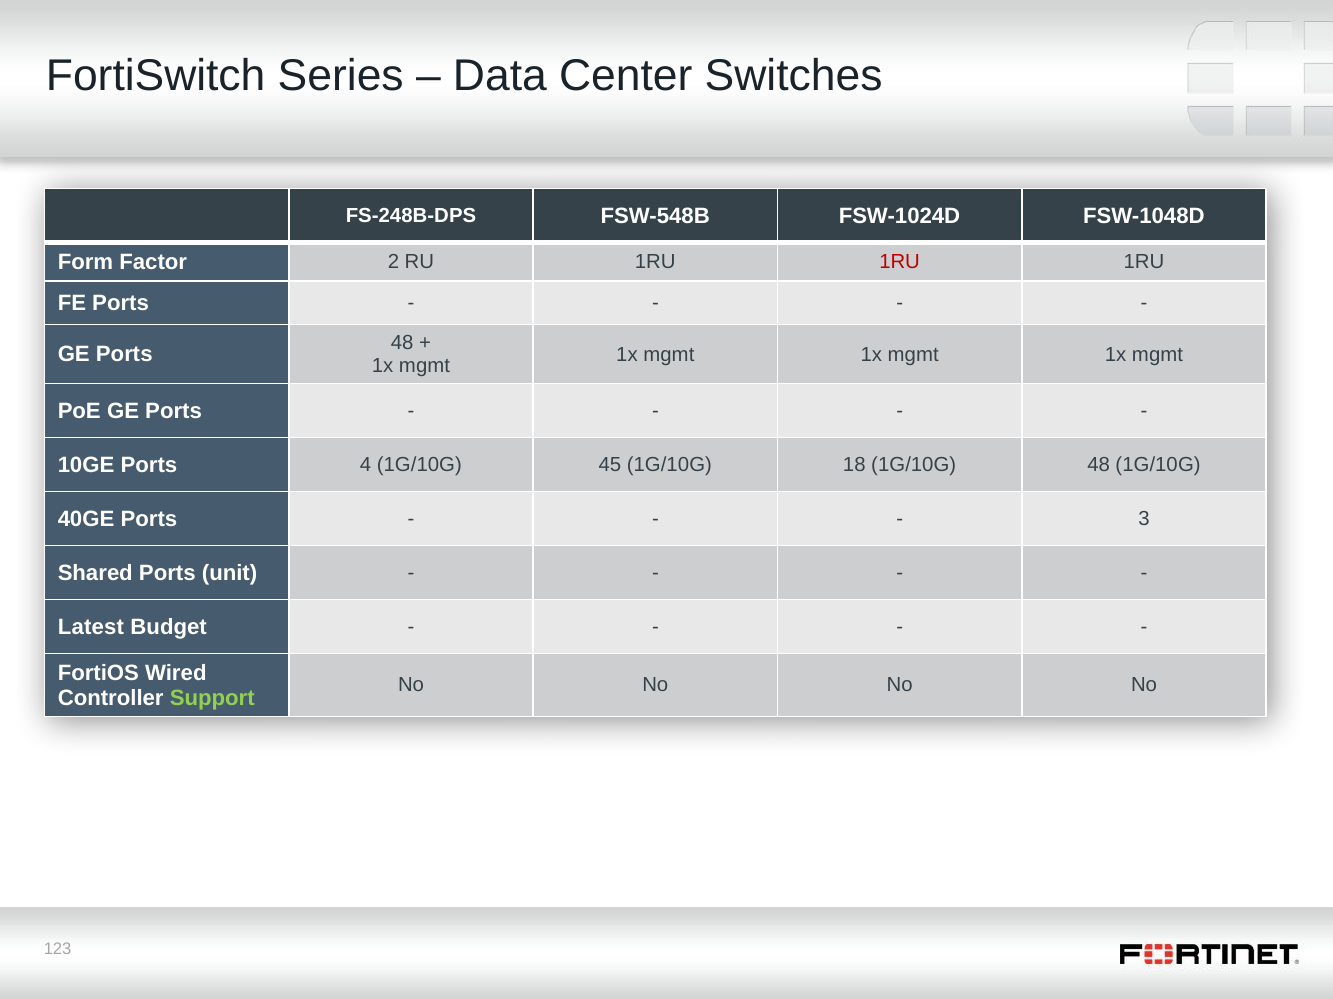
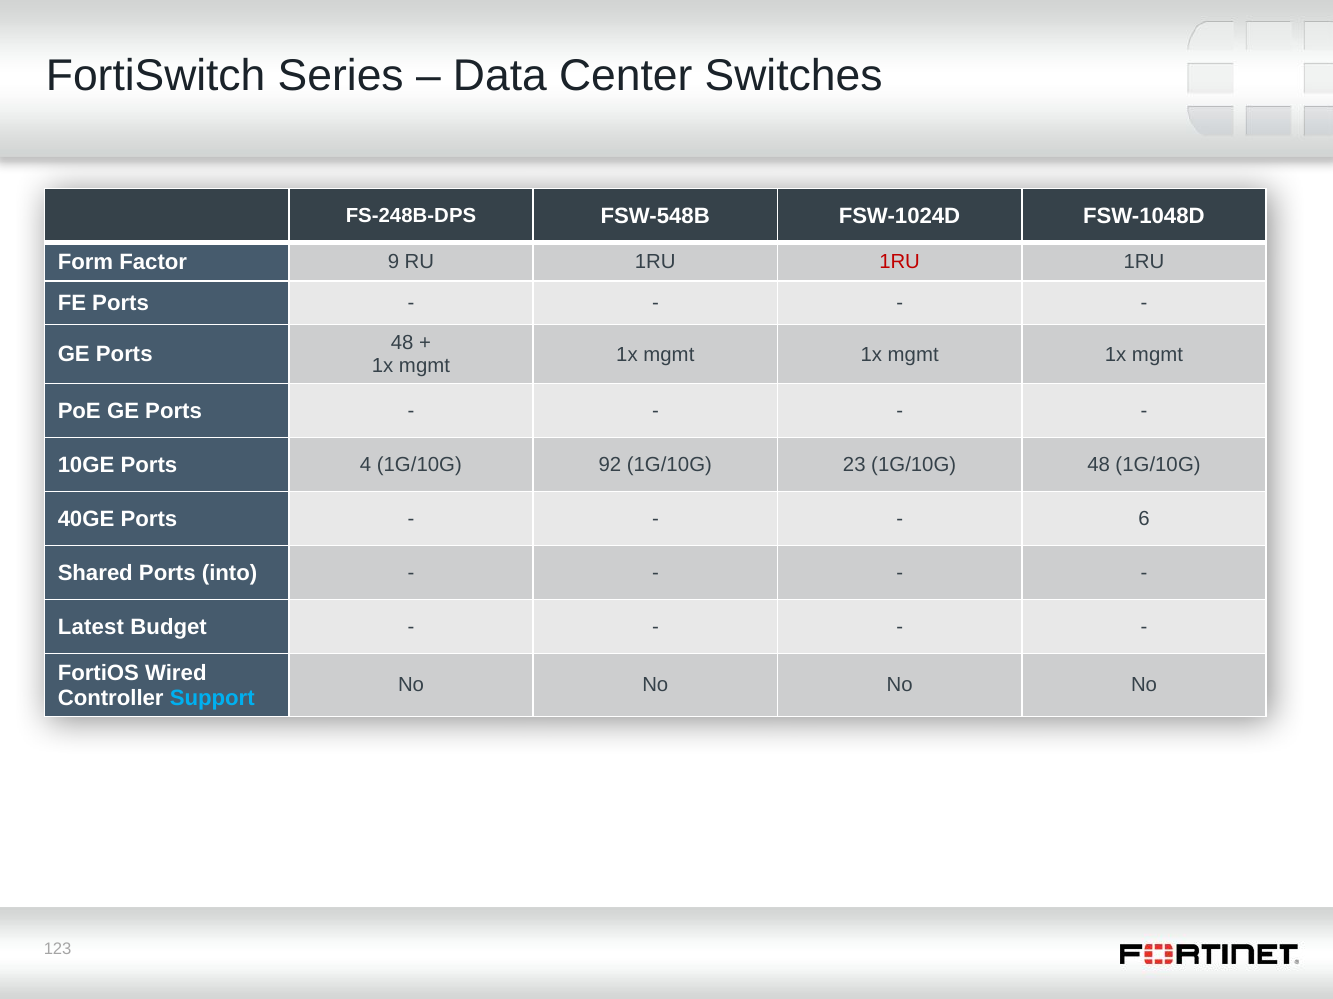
2: 2 -> 9
45: 45 -> 92
18: 18 -> 23
3: 3 -> 6
unit: unit -> into
Support colour: light green -> light blue
